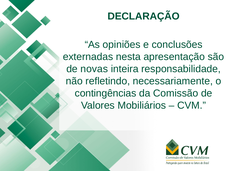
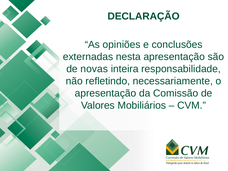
contingências at (106, 93): contingências -> apresentação
